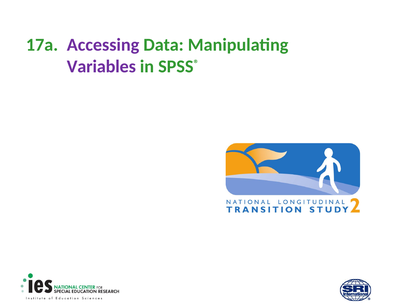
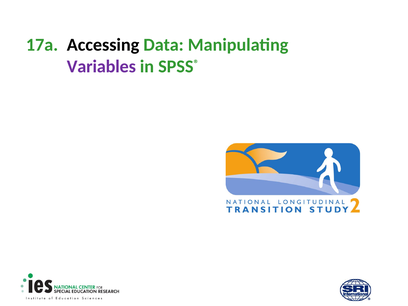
Accessing colour: purple -> black
